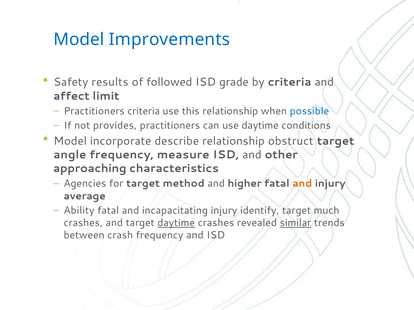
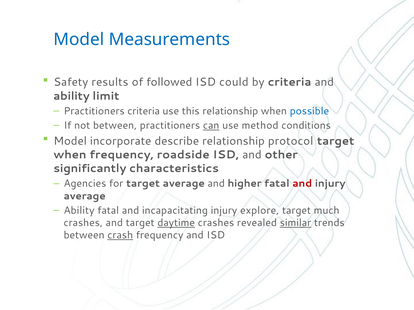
Improvements: Improvements -> Measurements
grade: grade -> could
affect at (72, 96): affect -> ability
not provides: provides -> between
can underline: none -> present
use daytime: daytime -> method
obstruct: obstruct -> protocol
angle at (70, 155): angle -> when
measure: measure -> roadside
approaching: approaching -> significantly
target method: method -> average
and at (302, 184) colour: orange -> red
identify: identify -> explore
crash underline: none -> present
